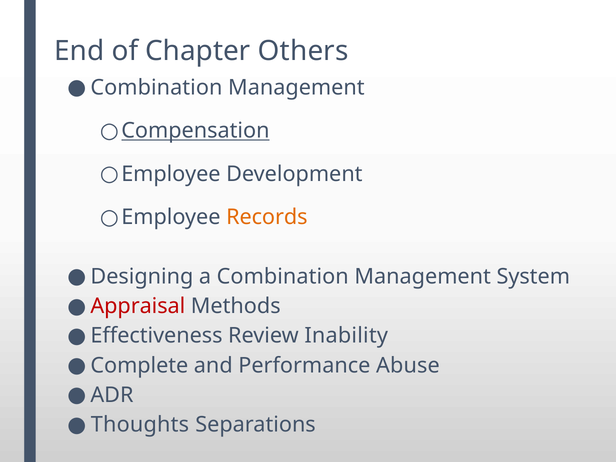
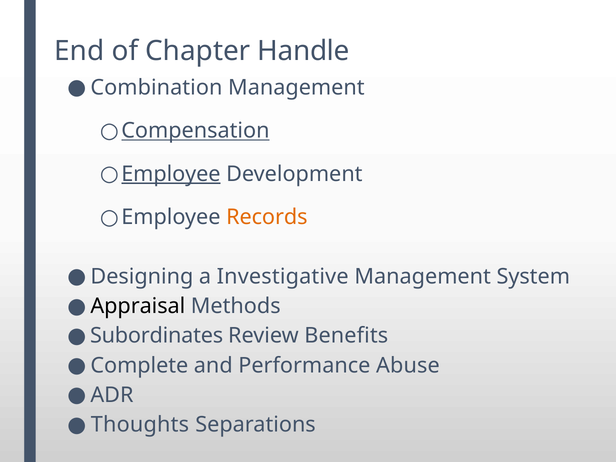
Others: Others -> Handle
Employee at (171, 174) underline: none -> present
a Combination: Combination -> Investigative
Appraisal colour: red -> black
Effectiveness: Effectiveness -> Subordinates
Inability: Inability -> Benefits
